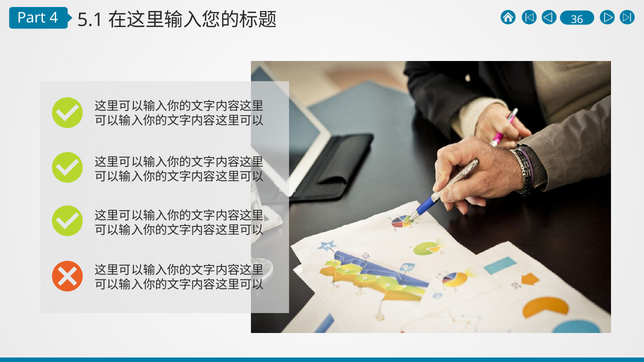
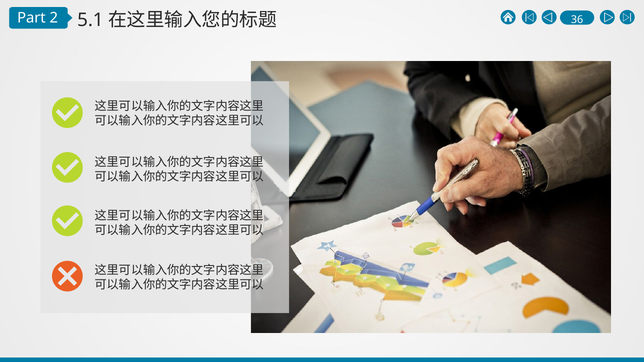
4: 4 -> 2
